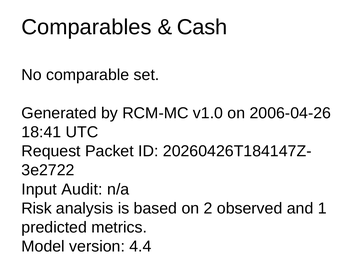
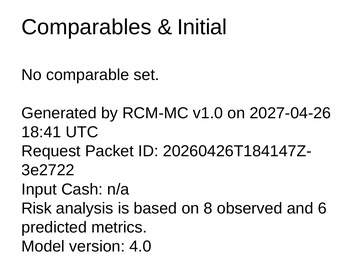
Cash: Cash -> Initial
2006-04-26: 2006-04-26 -> 2027-04-26
Audit: Audit -> Cash
2: 2 -> 8
1: 1 -> 6
4.4: 4.4 -> 4.0
